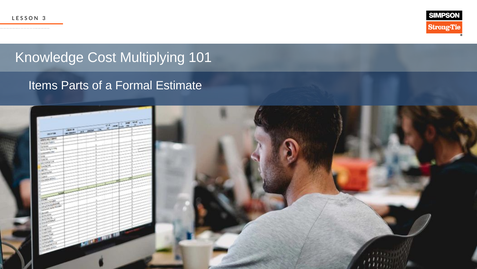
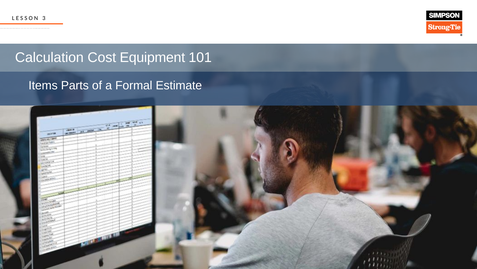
Knowledge: Knowledge -> Calculation
Multiplying: Multiplying -> Equipment
